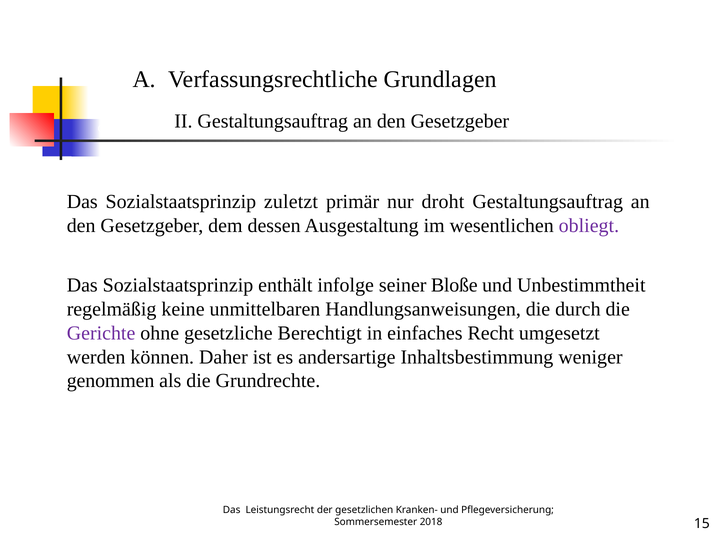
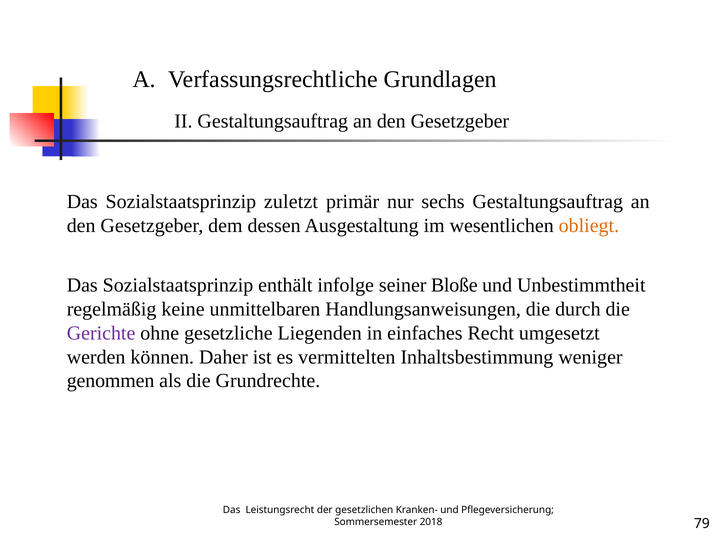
droht: droht -> sechs
obliegt colour: purple -> orange
Berechtigt: Berechtigt -> Liegenden
andersartige: andersartige -> vermittelten
15: 15 -> 79
